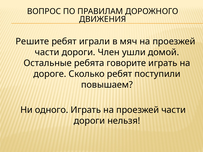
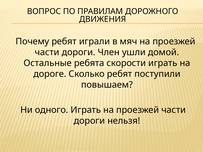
Решите: Решите -> Почему
говорите: говорите -> скорости
